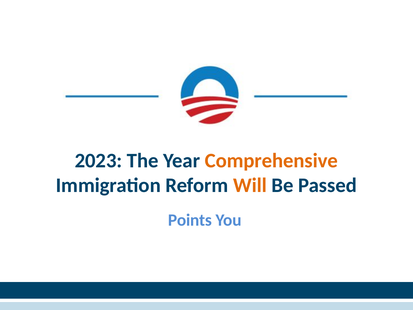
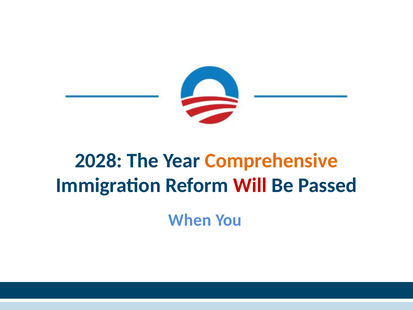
2023: 2023 -> 2028
Will colour: orange -> red
Points: Points -> When
